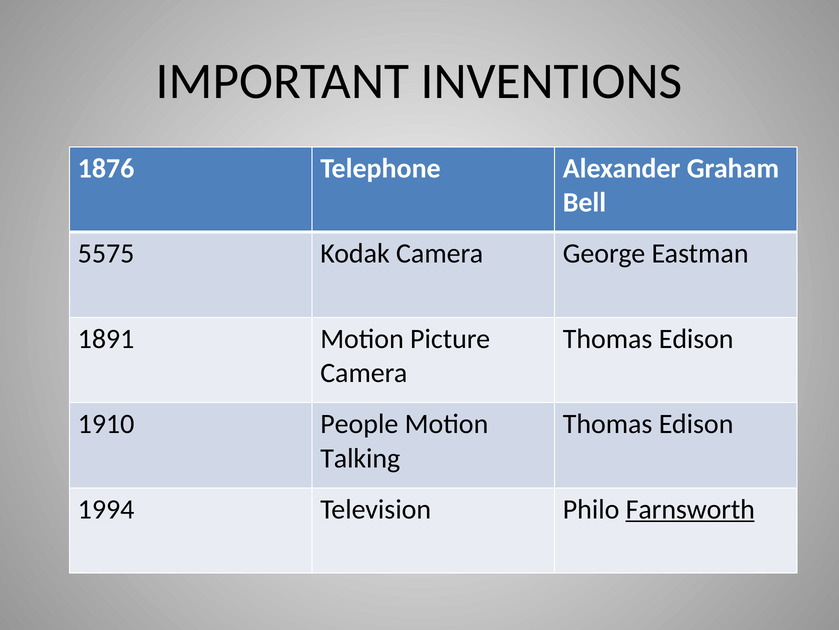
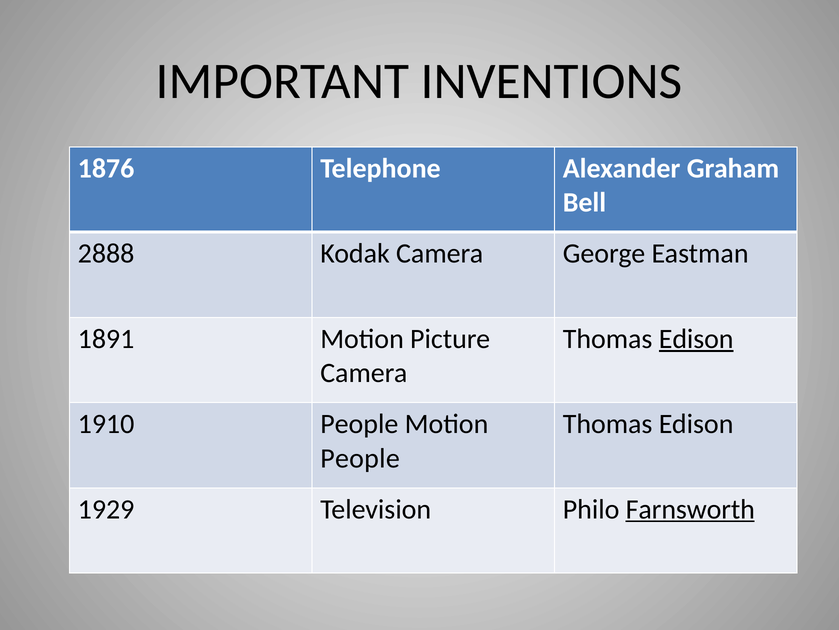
5575: 5575 -> 2888
Edison at (696, 339) underline: none -> present
Talking at (360, 458): Talking -> People
1994: 1994 -> 1929
